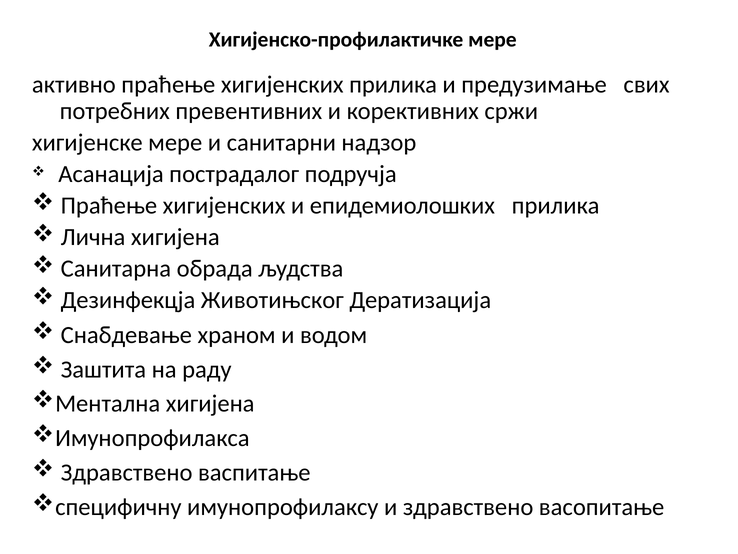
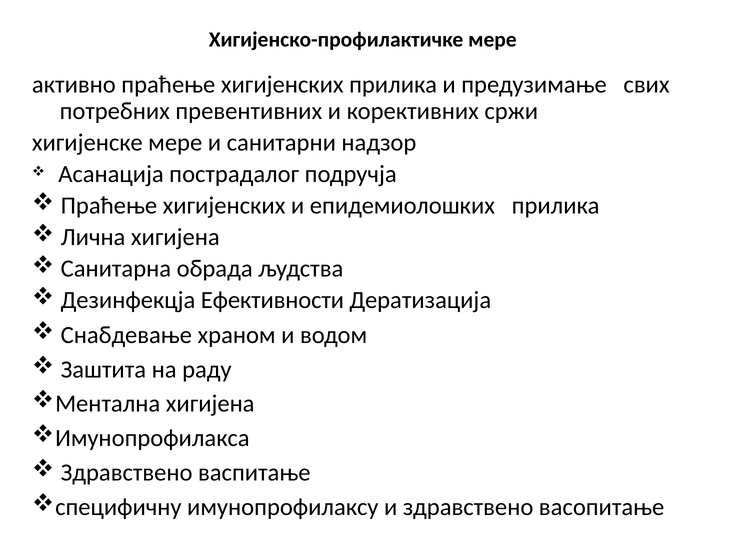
Животињског: Животињског -> Ефективности
